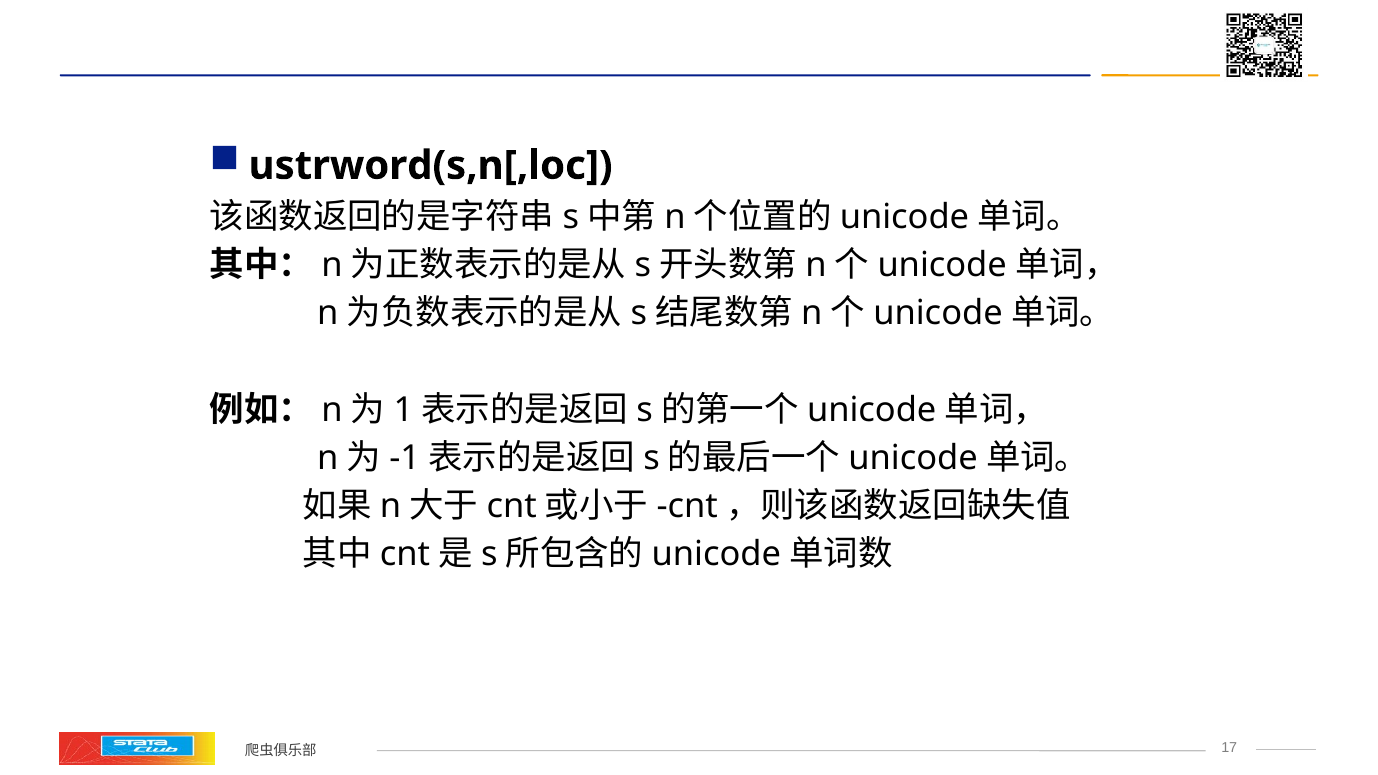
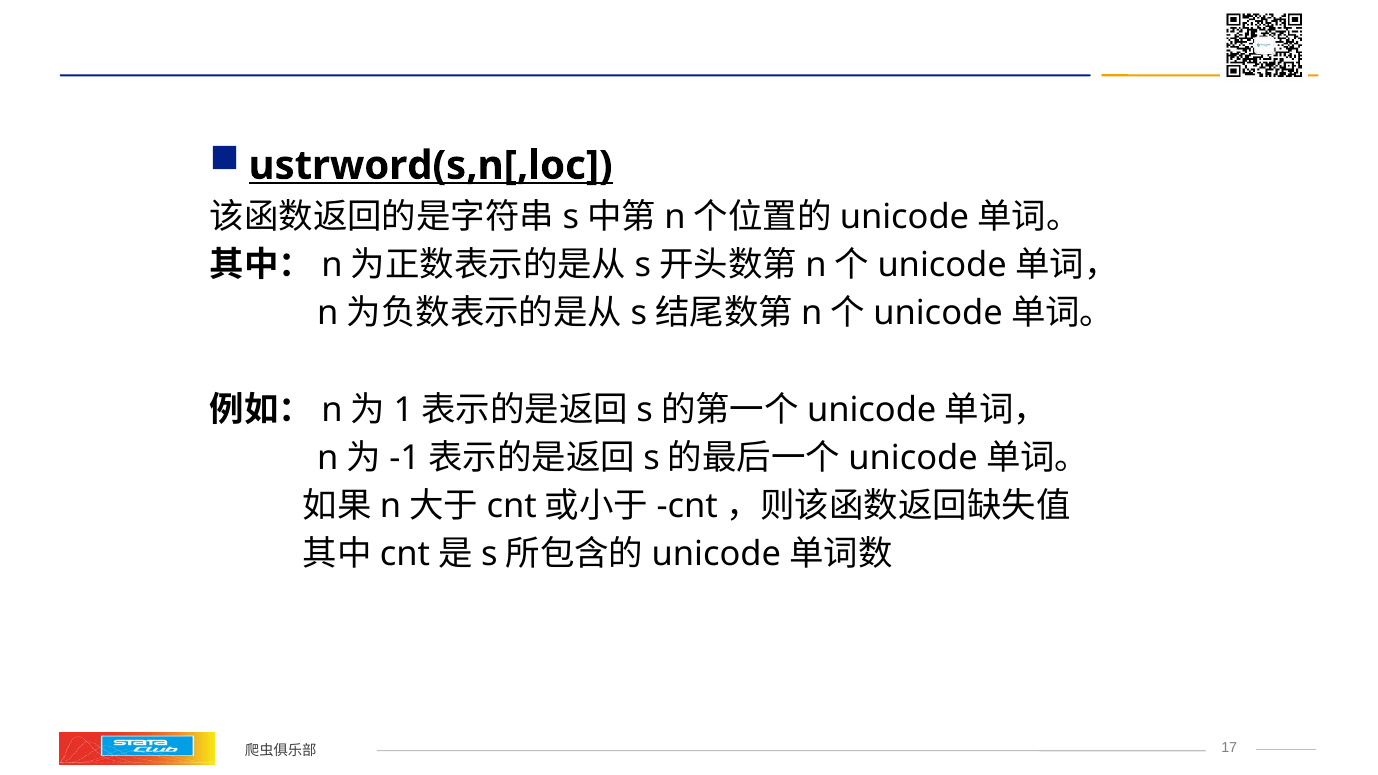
ustrword(s,n[,loc underline: none -> present
